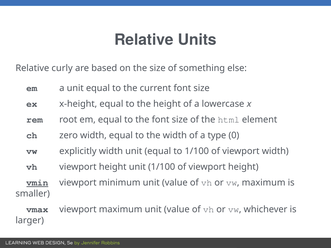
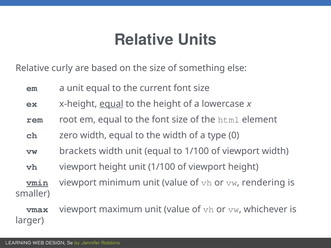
equal at (111, 104) underline: none -> present
explicitly: explicitly -> brackets
maximum at (264, 183): maximum -> rendering
